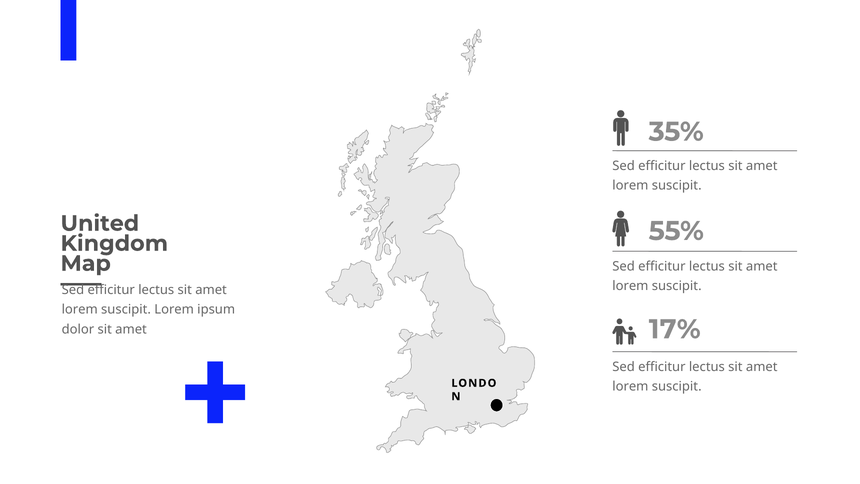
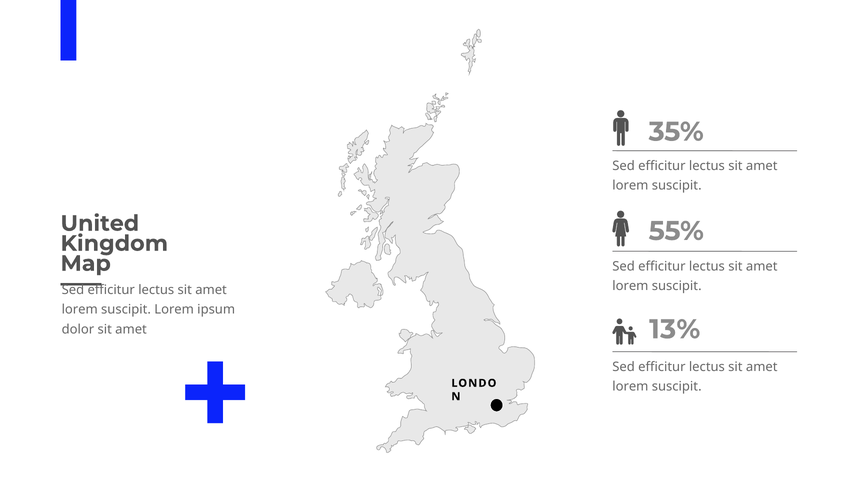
17%: 17% -> 13%
